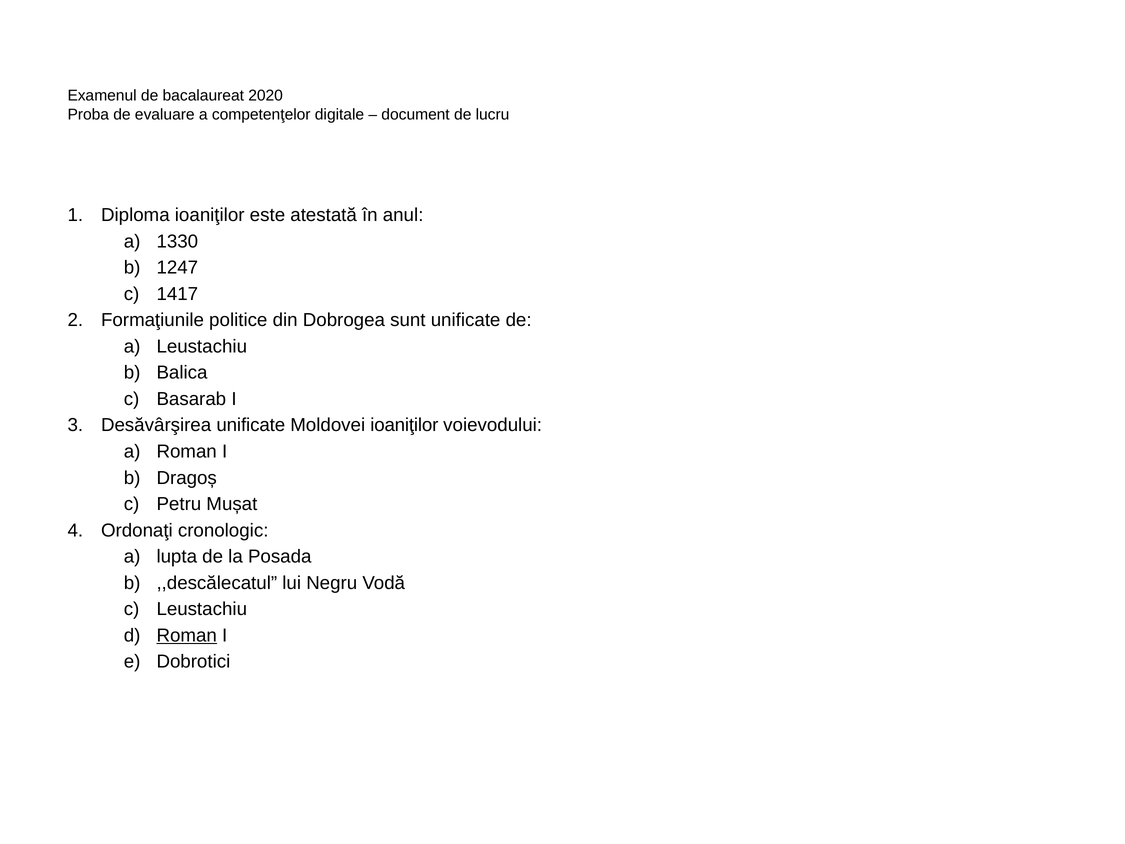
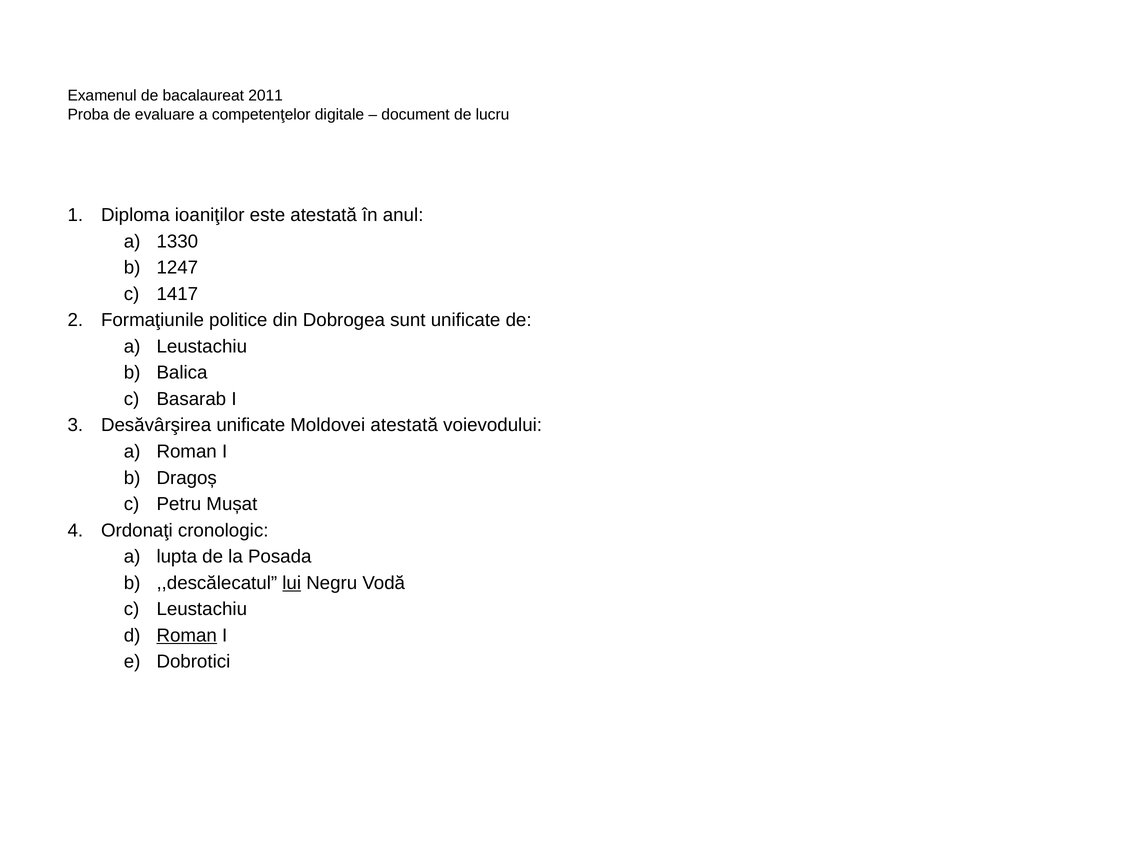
2020: 2020 -> 2011
Moldovei ioaniţilor: ioaniţilor -> atestată
lui underline: none -> present
